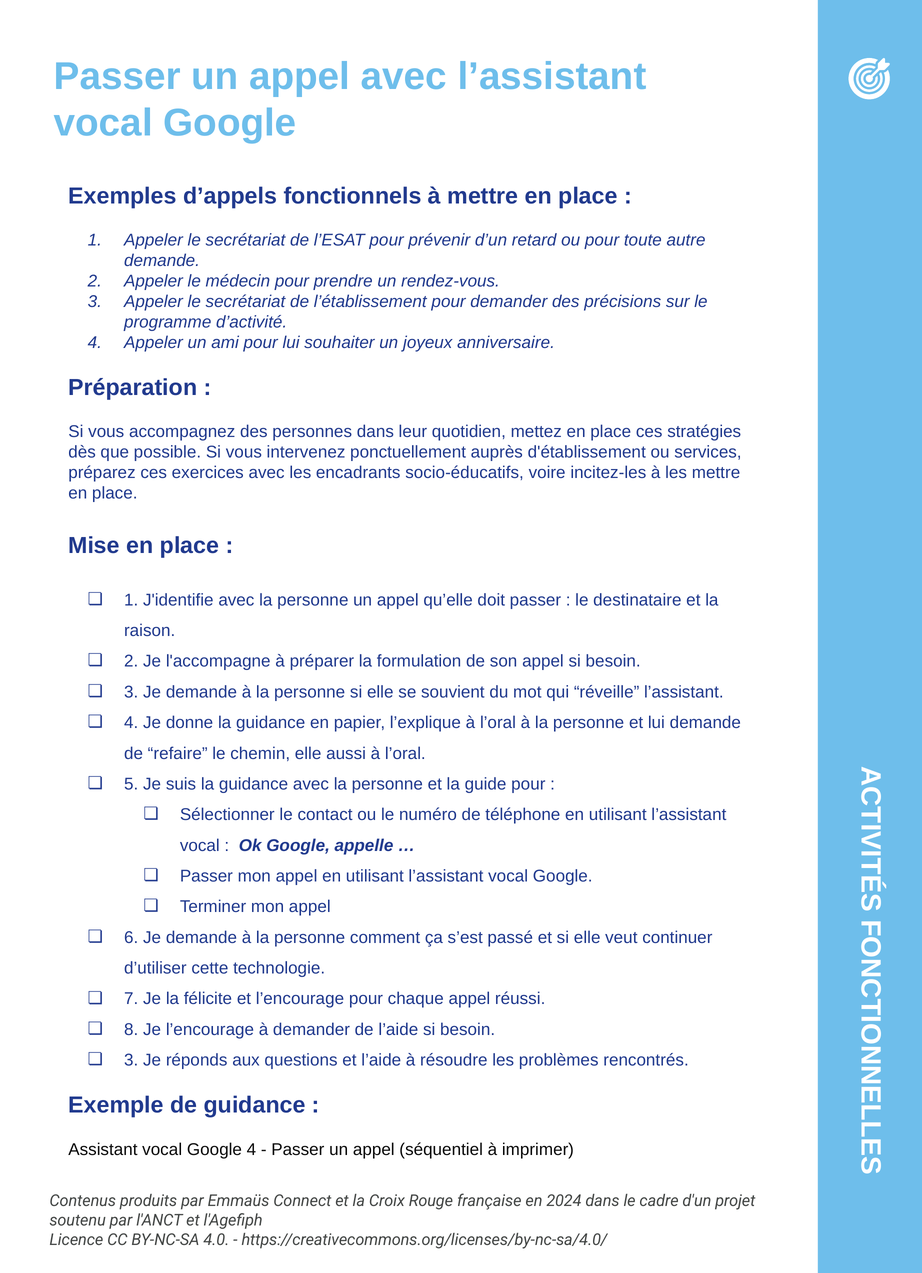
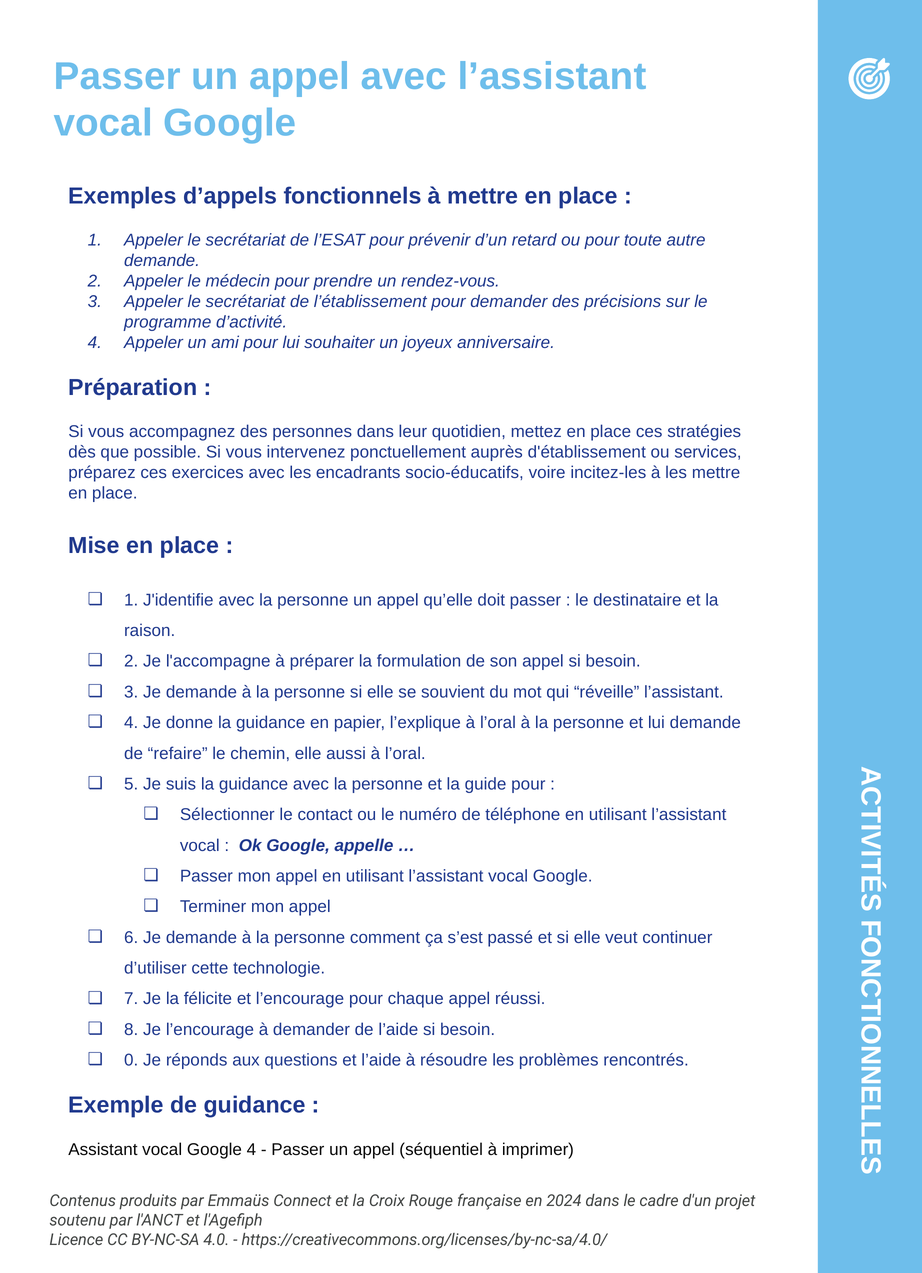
3 at (131, 1060): 3 -> 0
